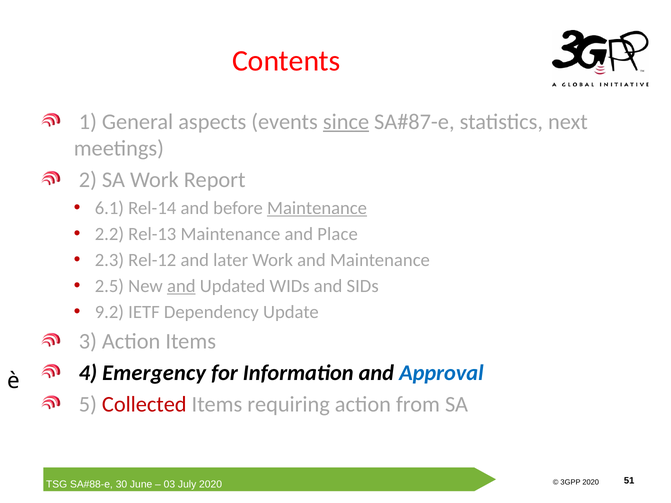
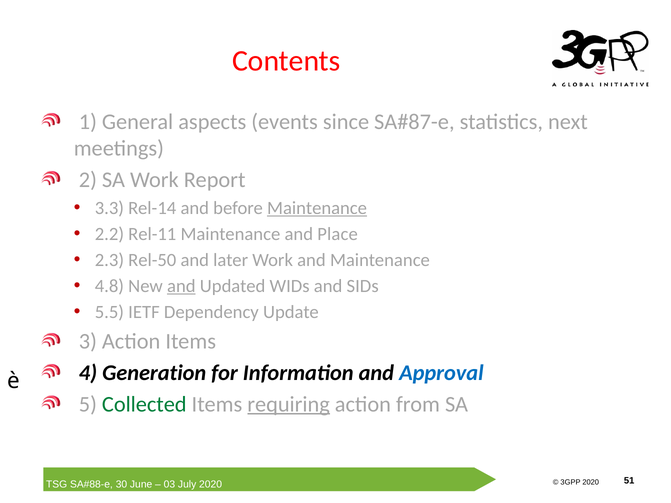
since underline: present -> none
6.1: 6.1 -> 3.3
Rel-13: Rel-13 -> Rel-11
Rel-12: Rel-12 -> Rel-50
2.5: 2.5 -> 4.8
9.2: 9.2 -> 5.5
Emergency: Emergency -> Generation
Collected colour: red -> green
requiring underline: none -> present
